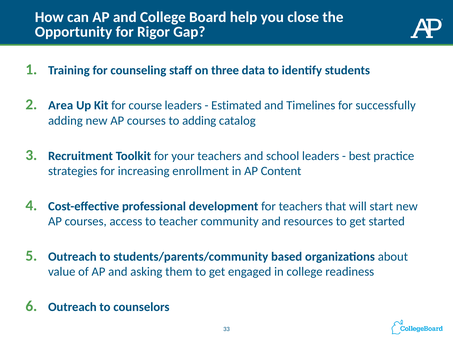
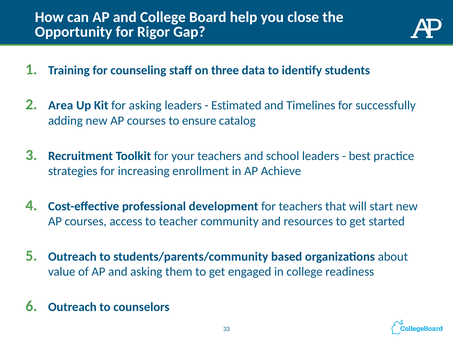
for course: course -> asking
to adding: adding -> ensure
Content: Content -> Achieve
